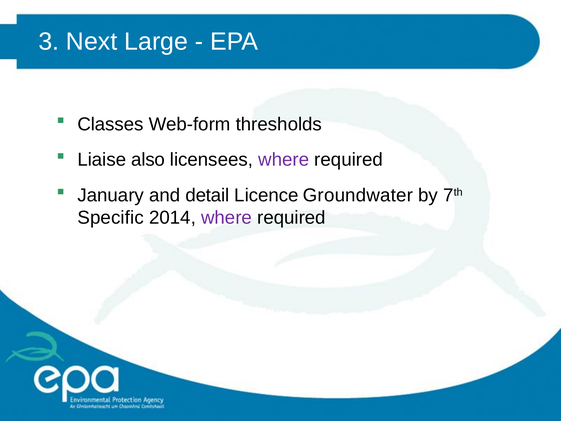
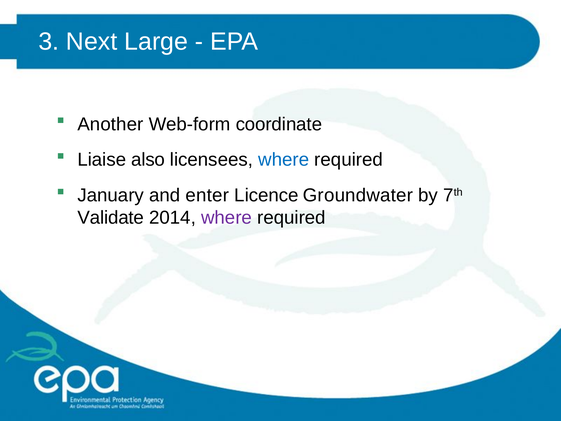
Classes: Classes -> Another
thresholds: thresholds -> coordinate
where at (284, 160) colour: purple -> blue
detail: detail -> enter
Specific: Specific -> Validate
